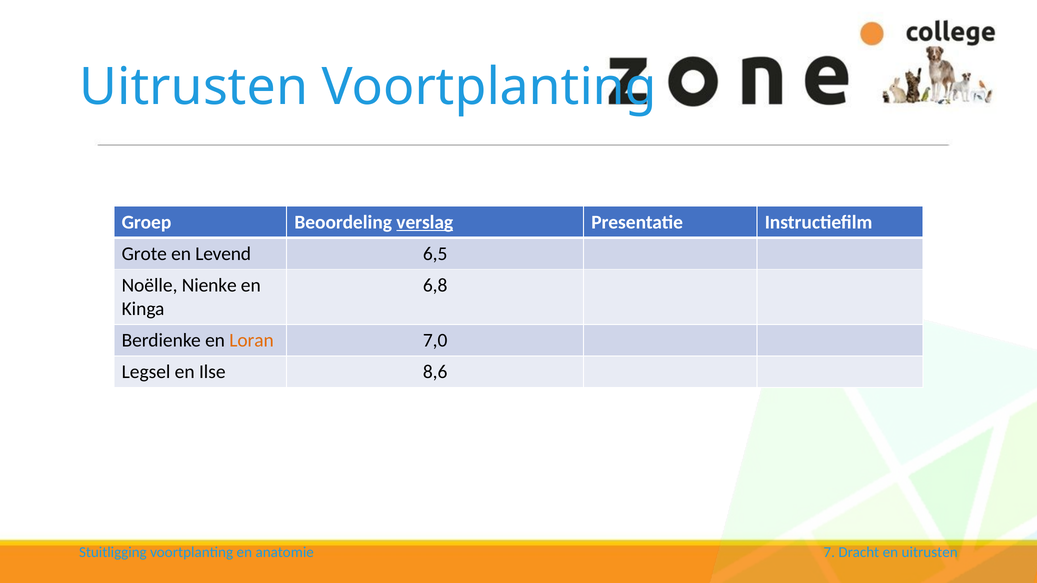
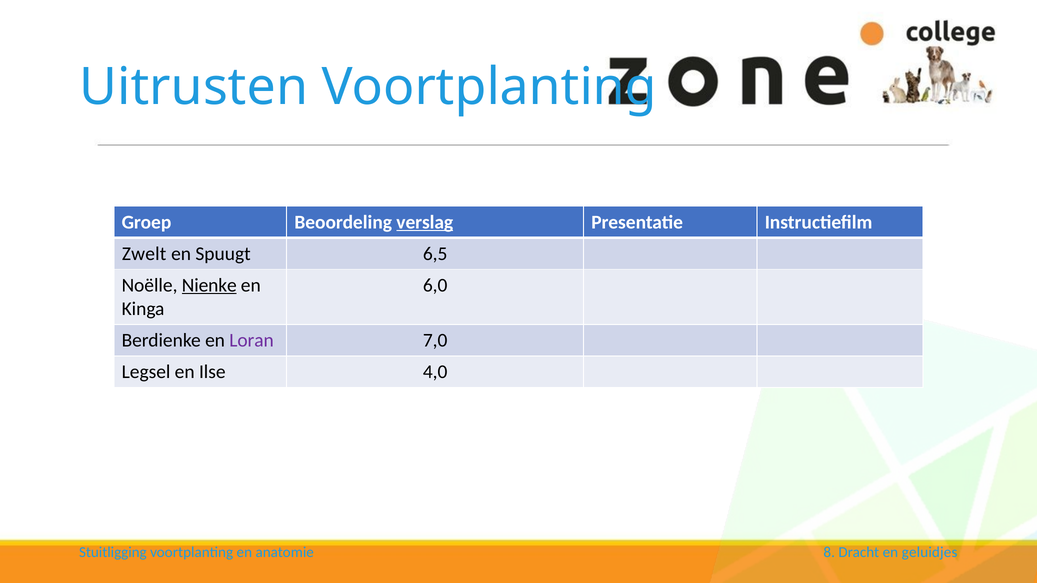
Grote: Grote -> Zwelt
Levend: Levend -> Spuugt
Nienke underline: none -> present
6,8: 6,8 -> 6,0
Loran colour: orange -> purple
8,6: 8,6 -> 4,0
7: 7 -> 8
en uitrusten: uitrusten -> geluidjes
